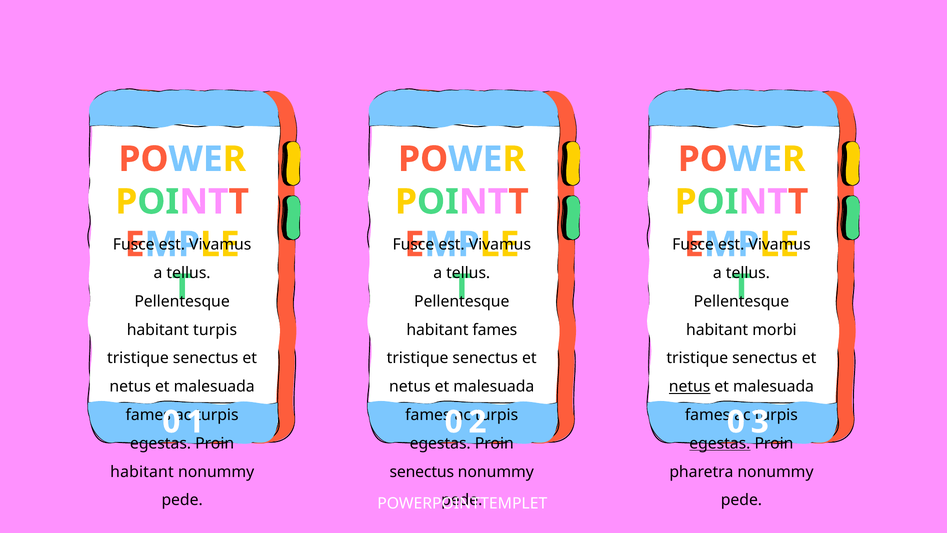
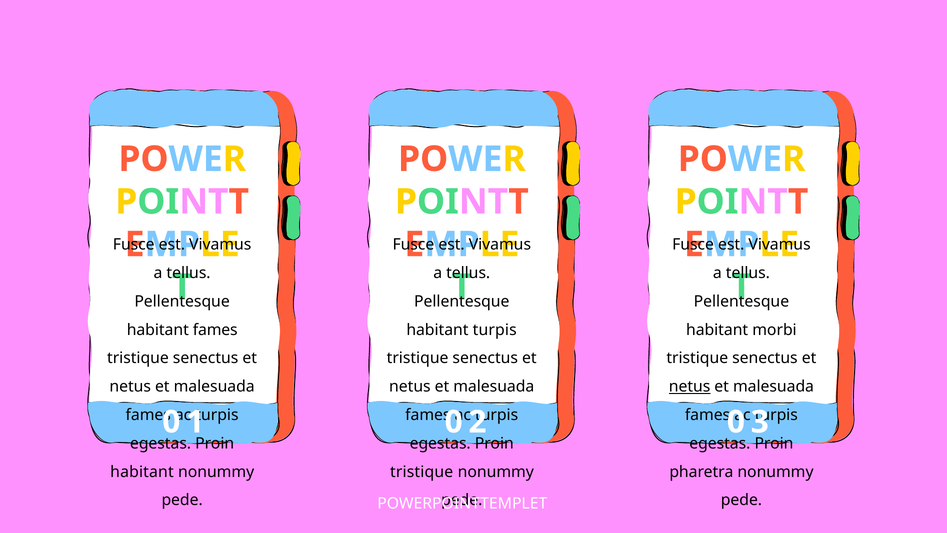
habitant turpis: turpis -> fames
habitant fames: fames -> turpis
egestas at (720, 443) underline: present -> none
senectus at (422, 472): senectus -> tristique
